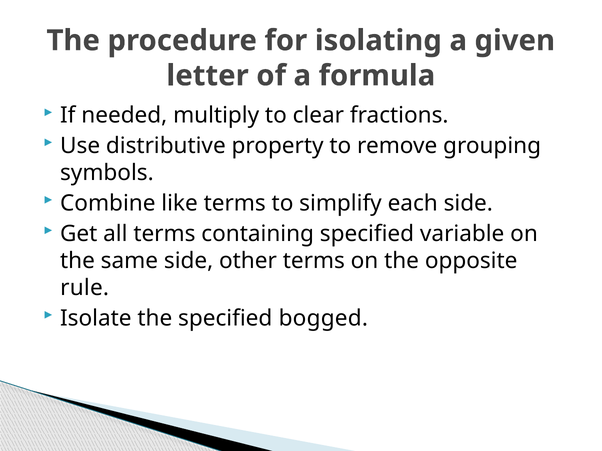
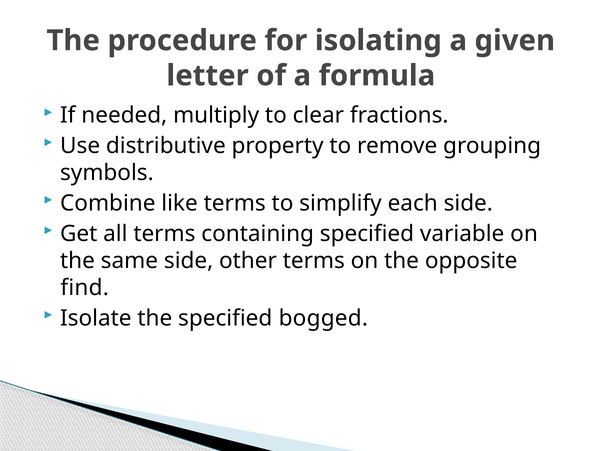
rule: rule -> find
